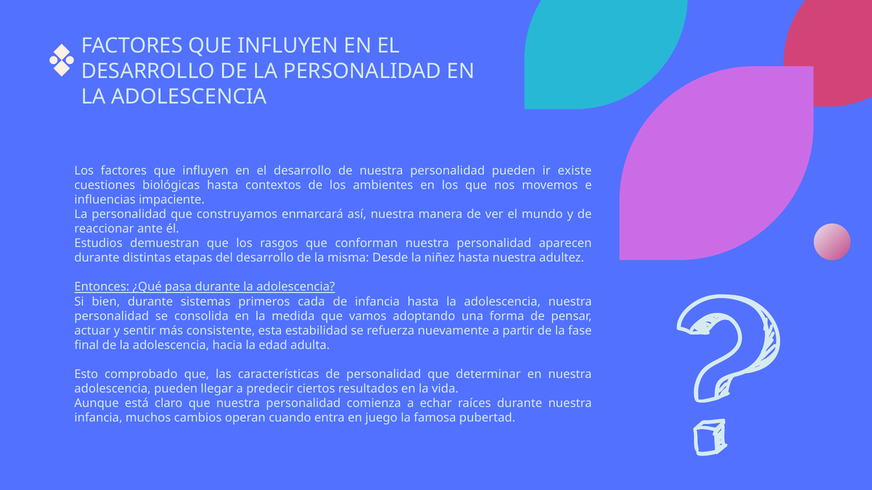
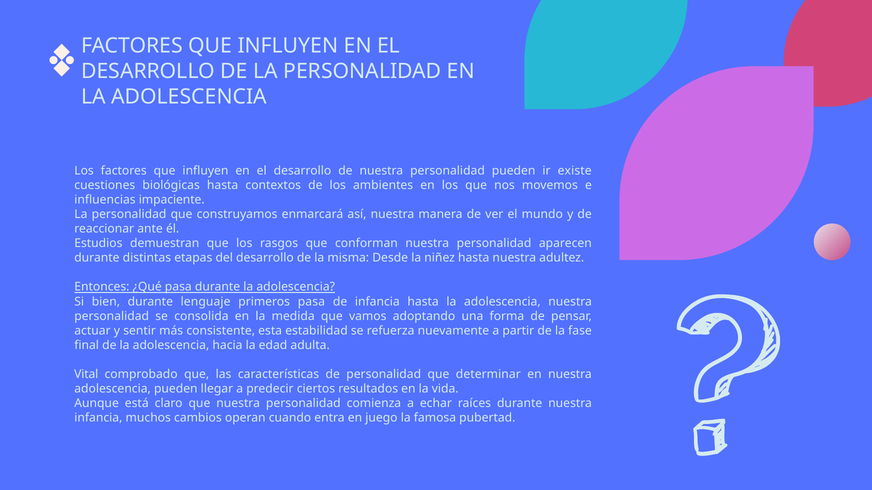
sistemas: sistemas -> lenguaje
primeros cada: cada -> pasa
Esto: Esto -> Vital
